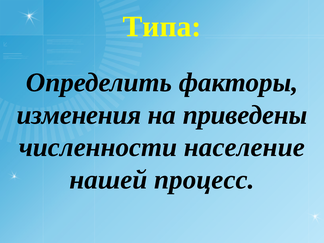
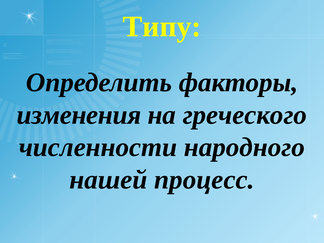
Типа: Типа -> Типу
приведены: приведены -> греческого
население: население -> народного
